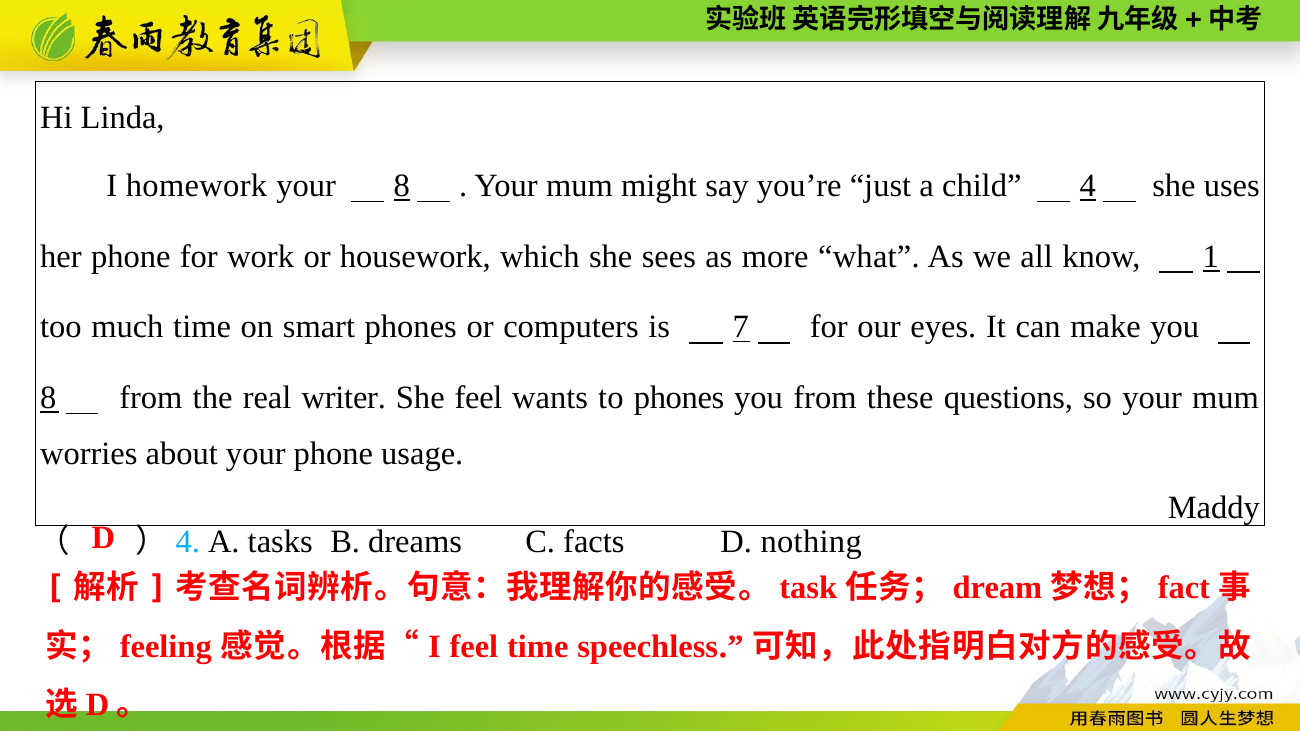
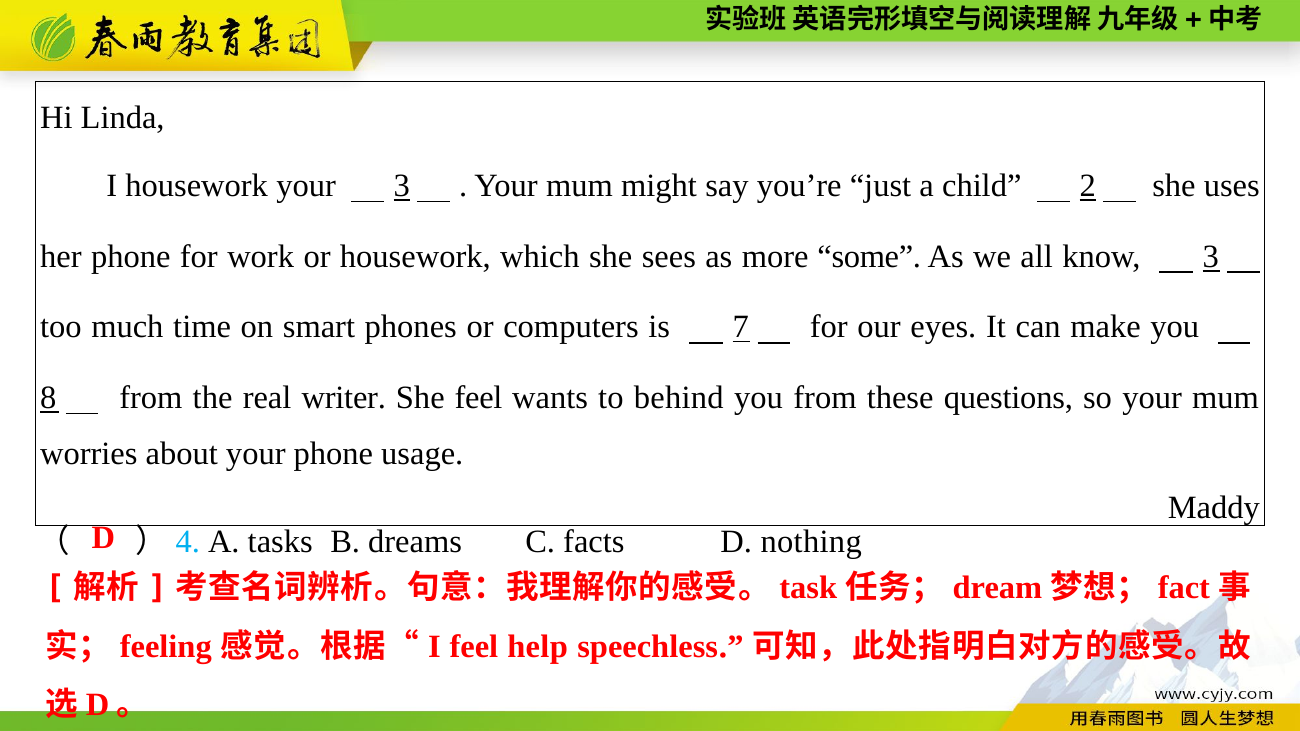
I homework: homework -> housework
your 8: 8 -> 3
4: 4 -> 2
what: what -> some
know 1: 1 -> 3
to phones: phones -> behind
feel time: time -> help
